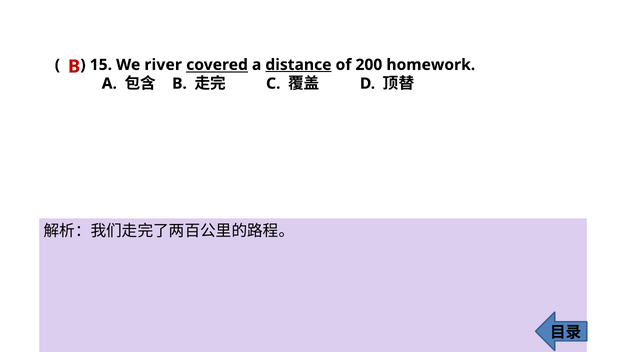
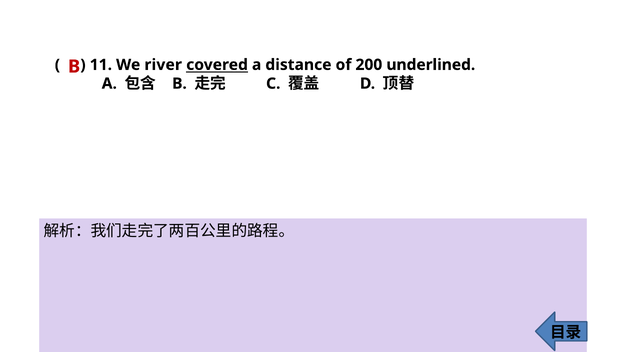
15: 15 -> 11
distance underline: present -> none
homework: homework -> underlined
